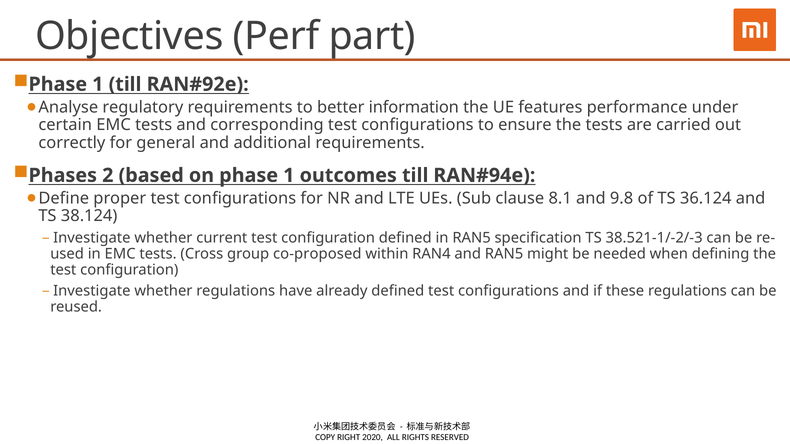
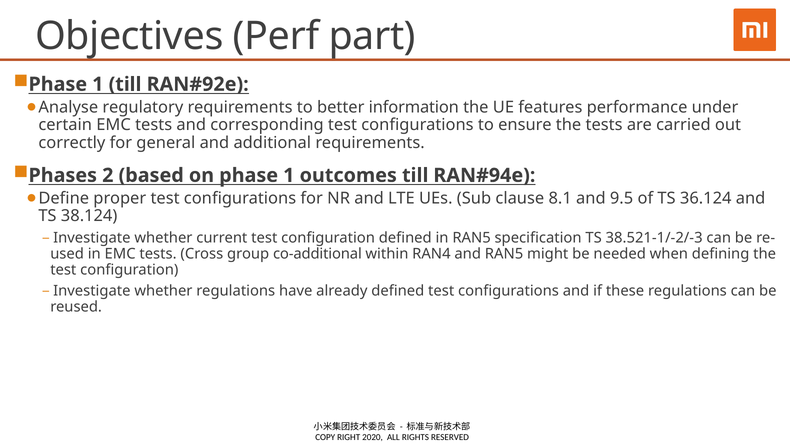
9.8: 9.8 -> 9.5
co-proposed: co-proposed -> co-additional
